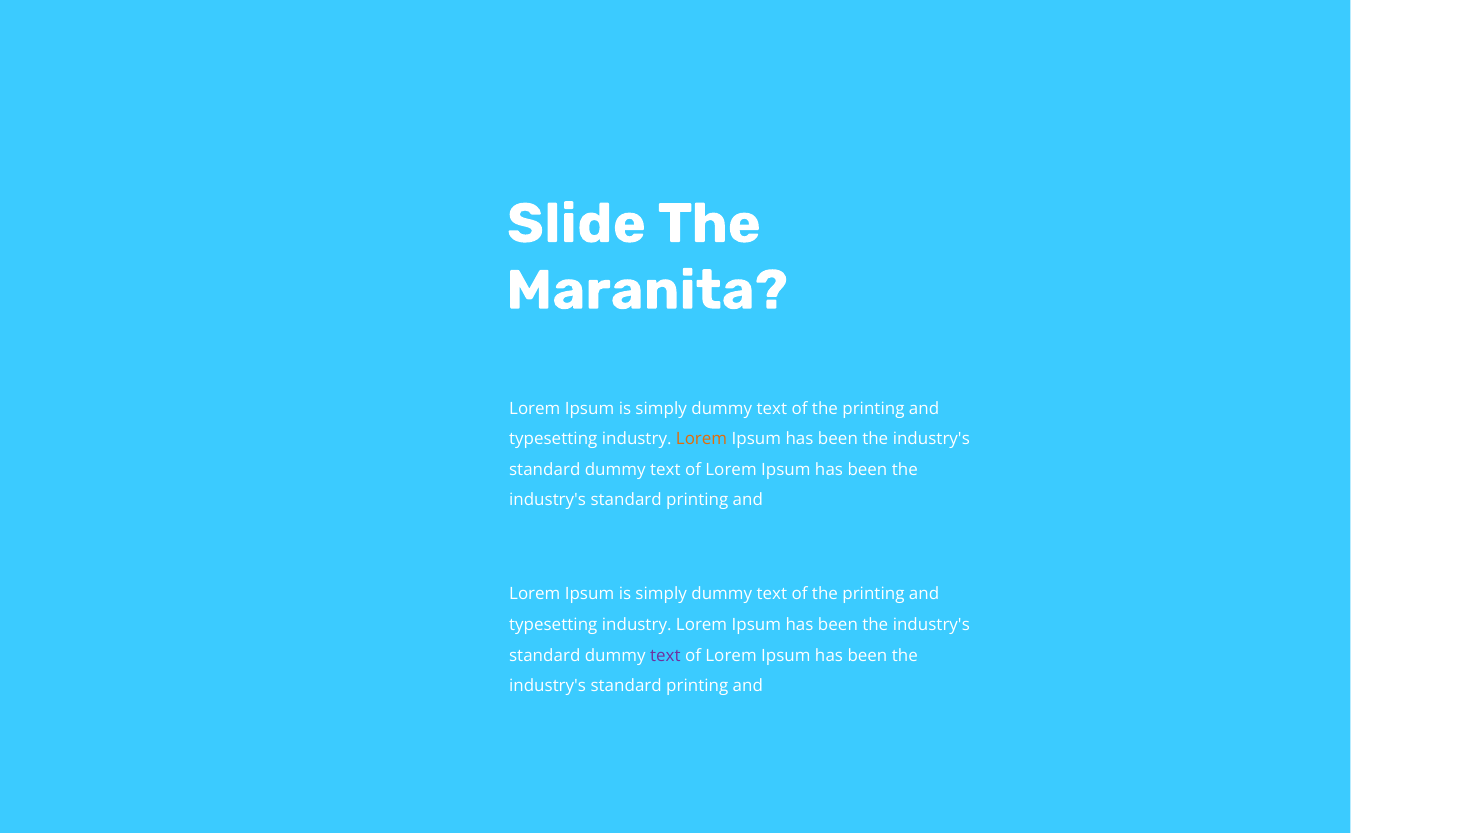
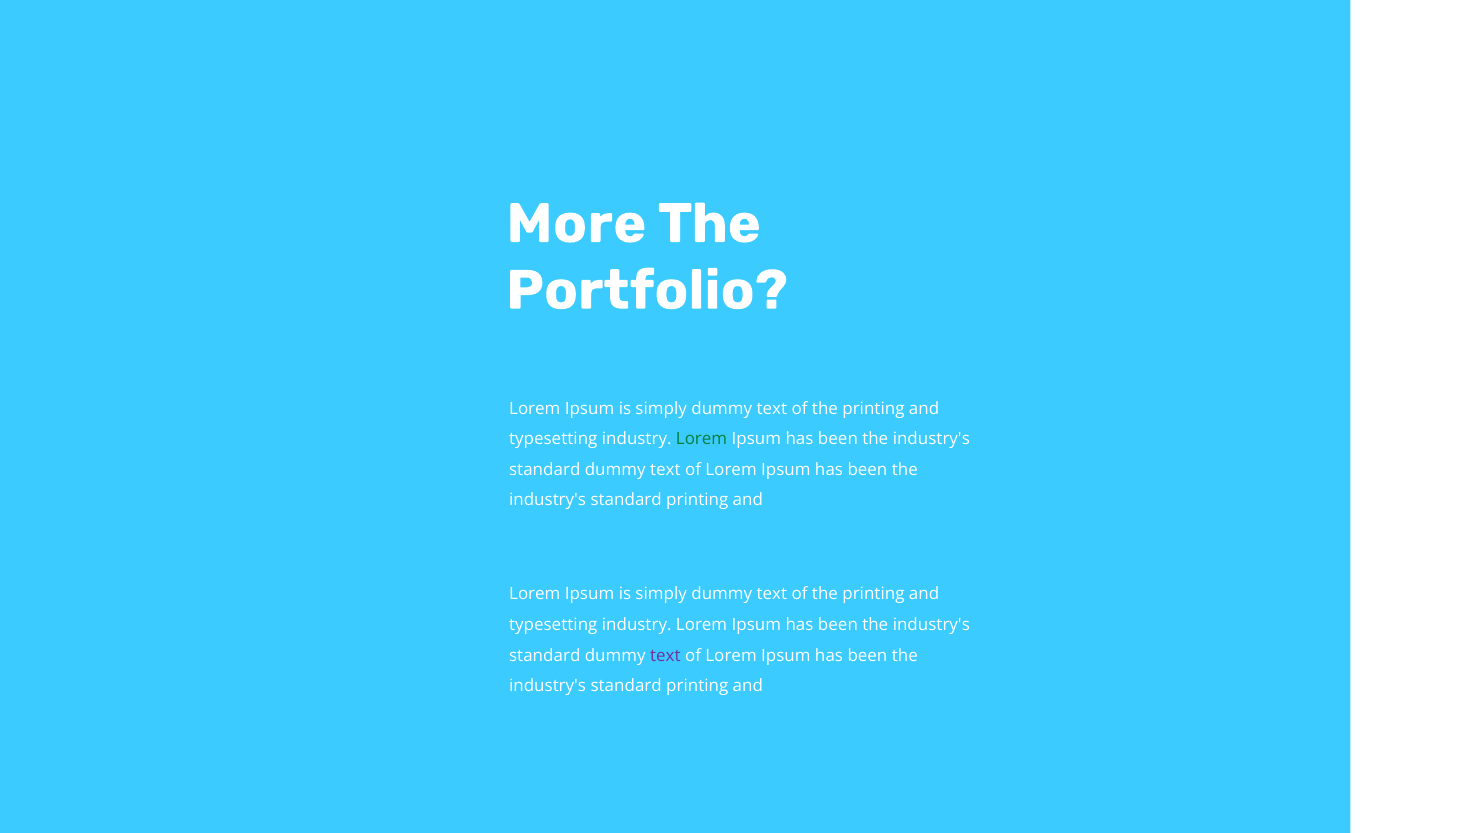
Slide: Slide -> More
Maranita: Maranita -> Portfolio
Lorem at (702, 439) colour: orange -> green
